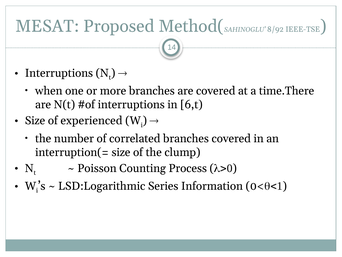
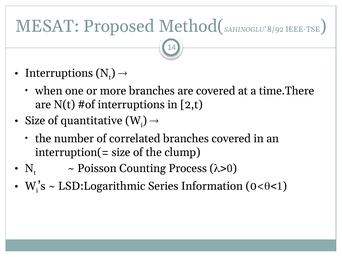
6,t: 6,t -> 2,t
experienced: experienced -> quantitative
